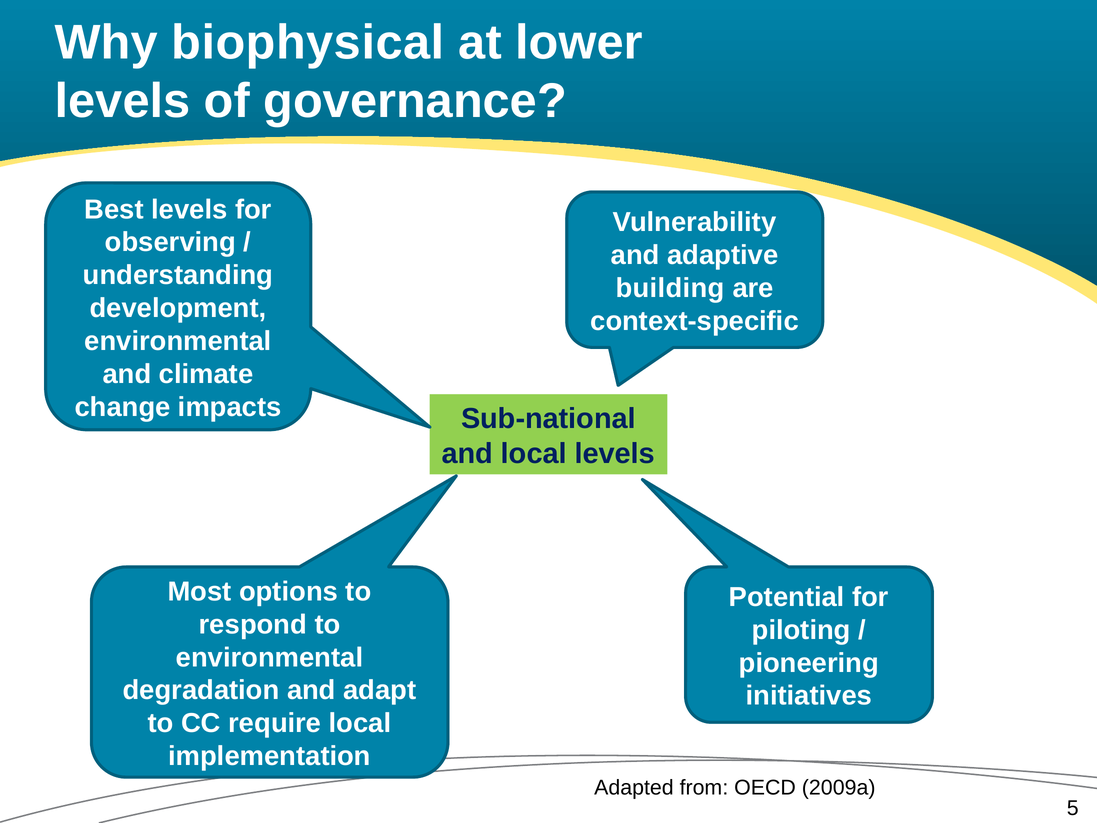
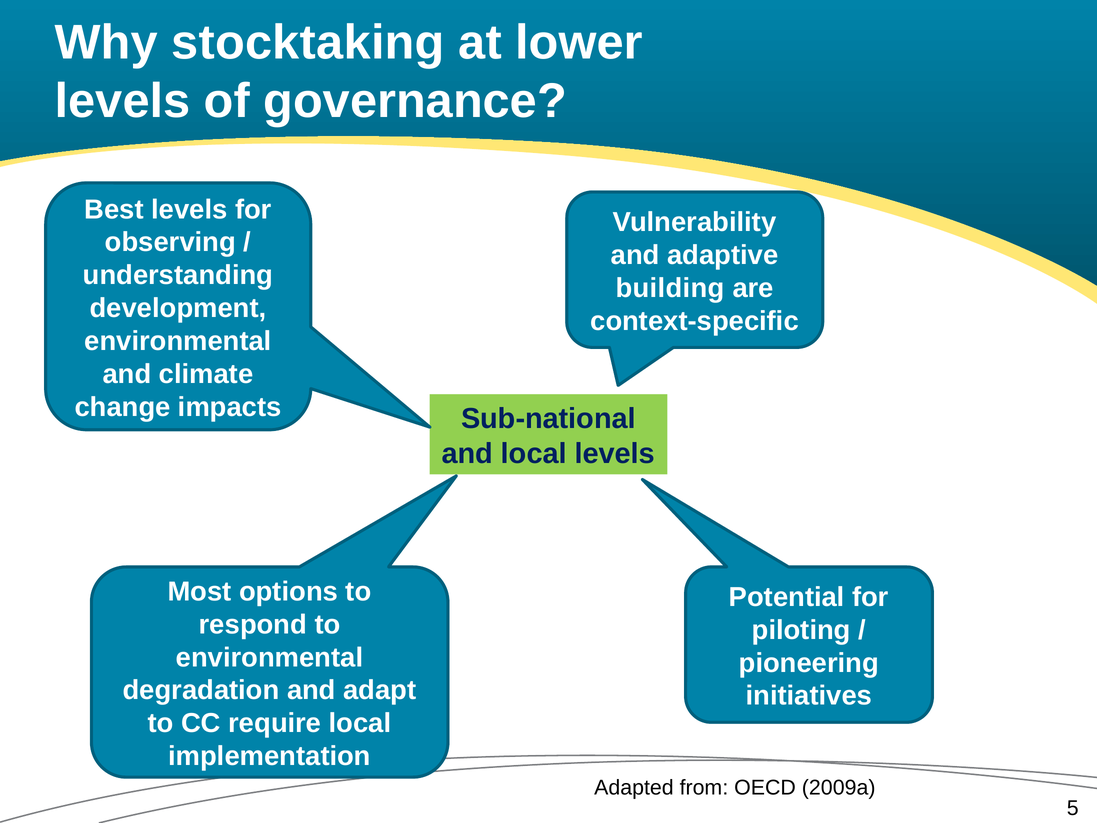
biophysical: biophysical -> stocktaking
